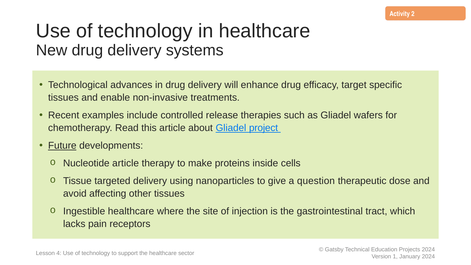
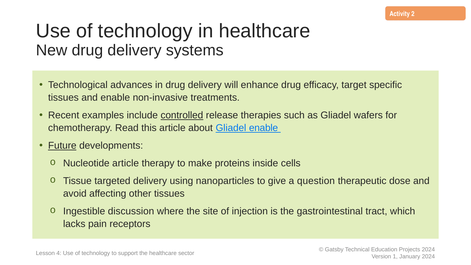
controlled underline: none -> present
Gliadel project: project -> enable
Ingestible healthcare: healthcare -> discussion
